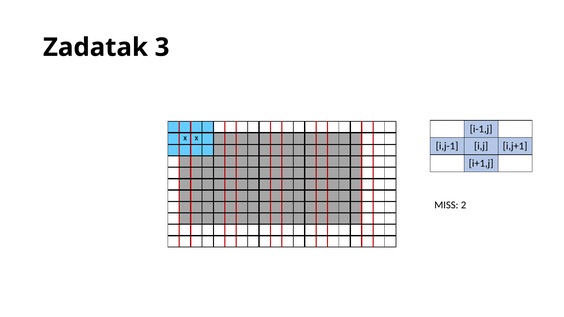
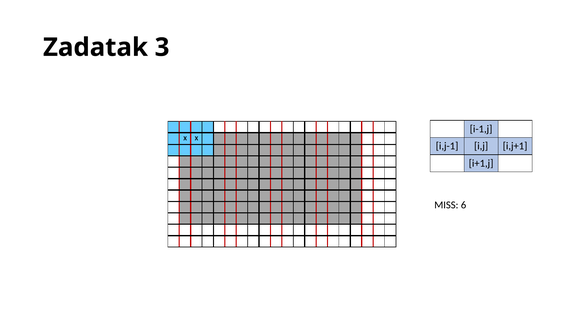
2: 2 -> 6
